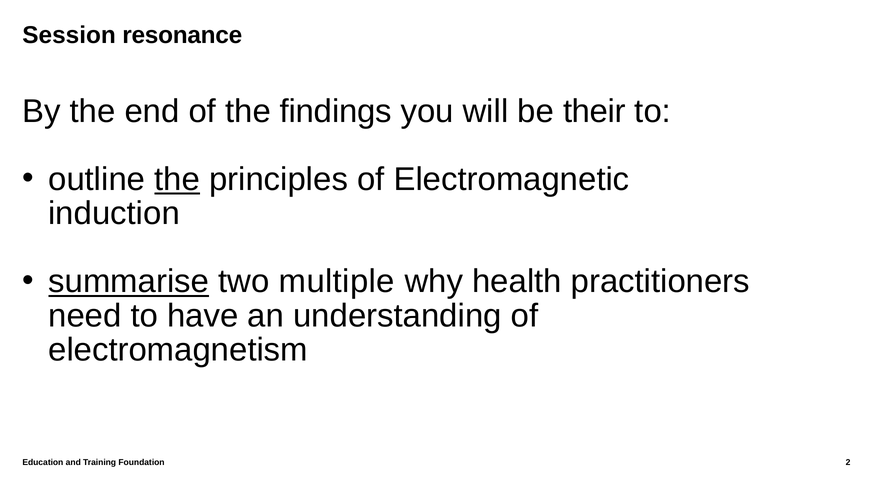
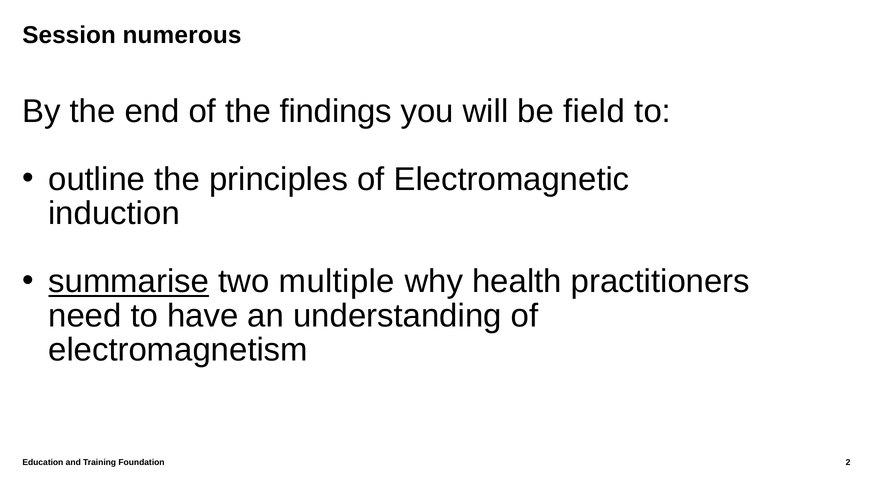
resonance: resonance -> numerous
their: their -> field
the at (177, 179) underline: present -> none
